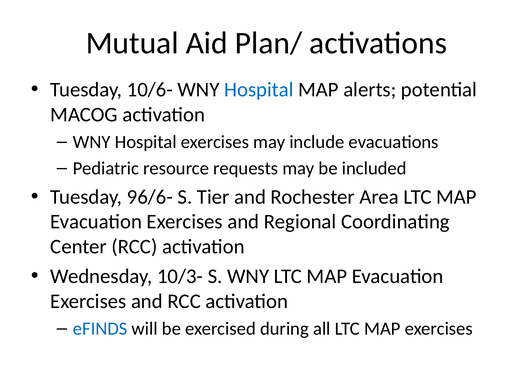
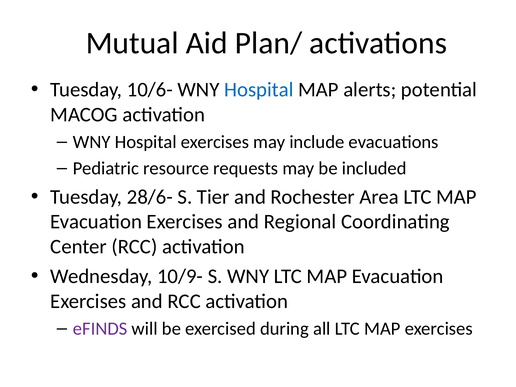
96/6-: 96/6- -> 28/6-
10/3-: 10/3- -> 10/9-
eFINDS colour: blue -> purple
